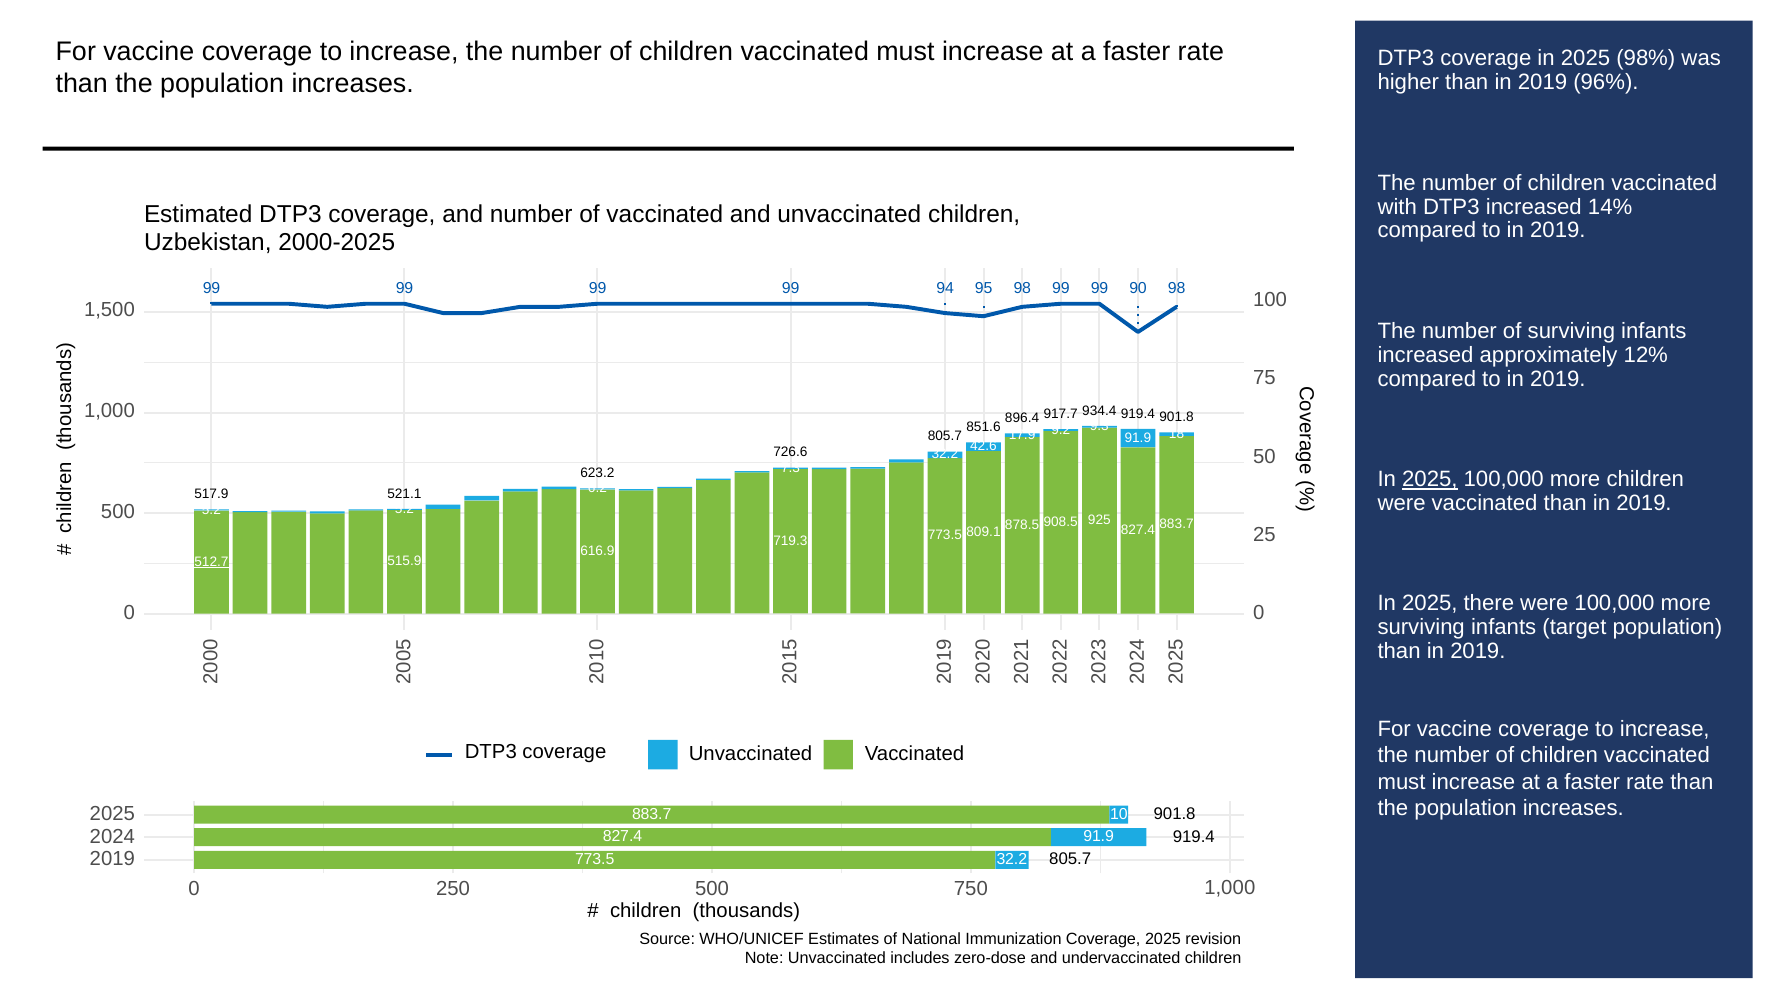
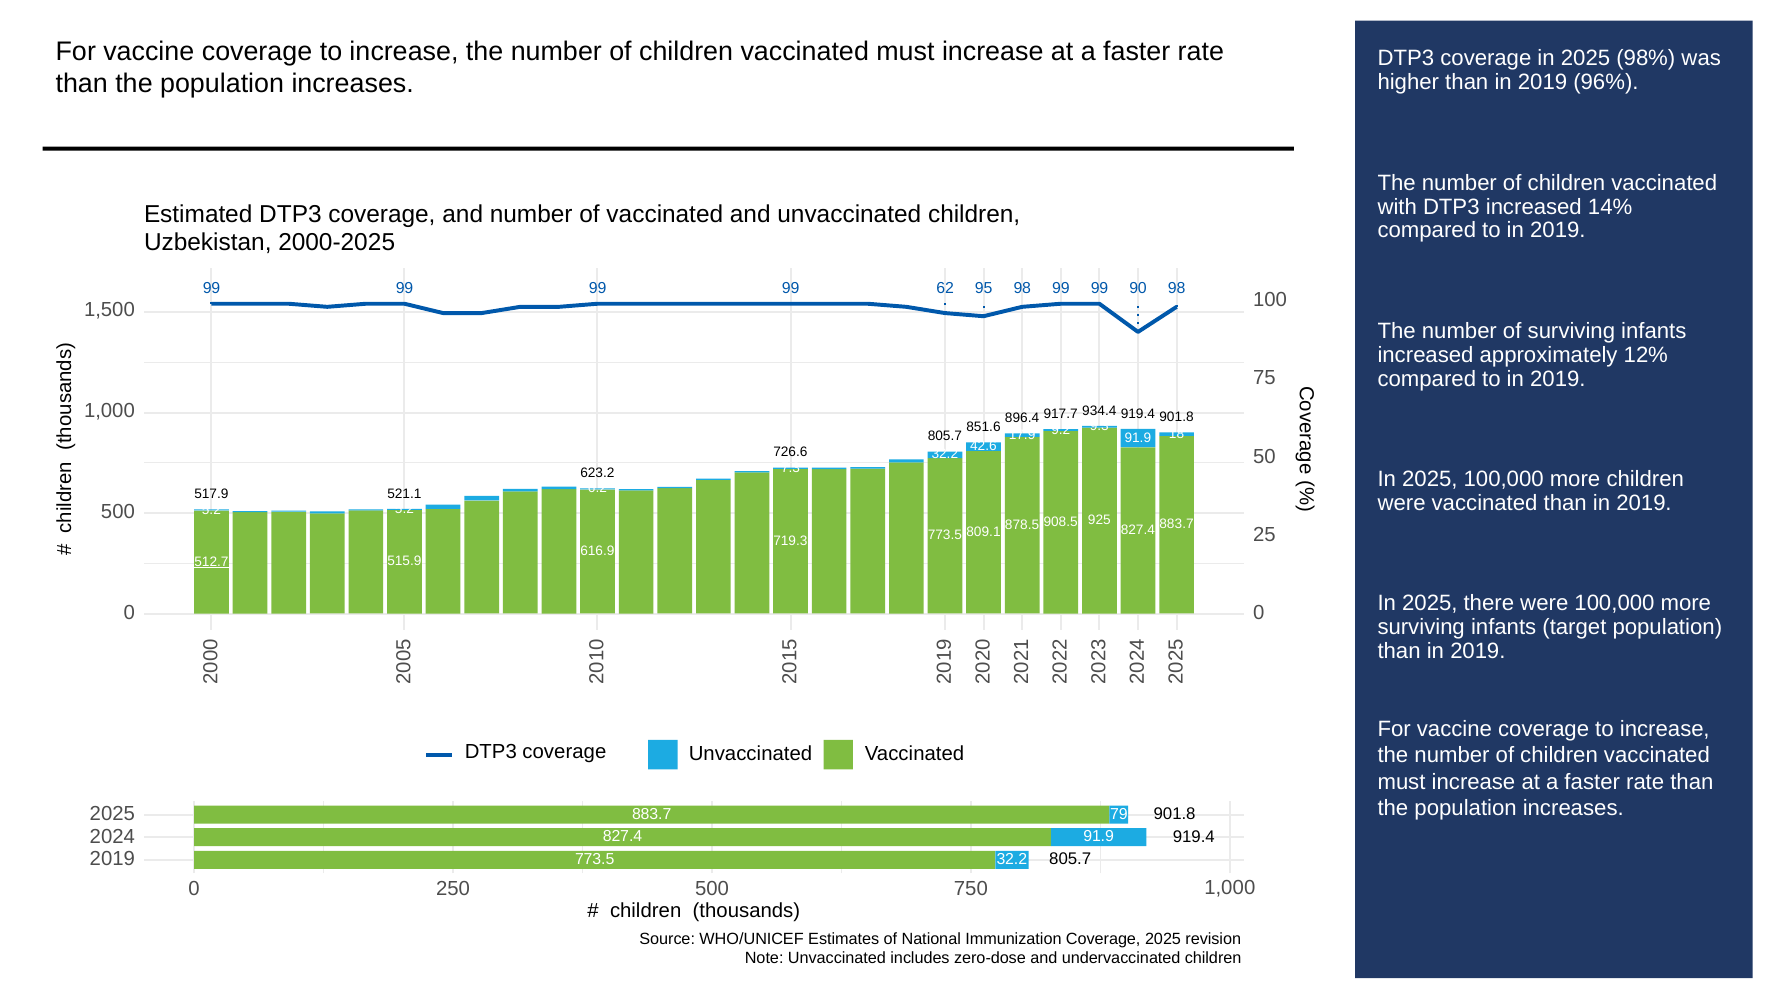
94: 94 -> 62
2025 at (1430, 479) underline: present -> none
10: 10 -> 79
